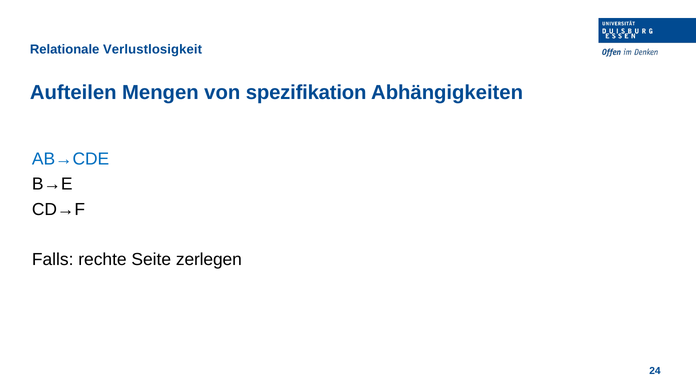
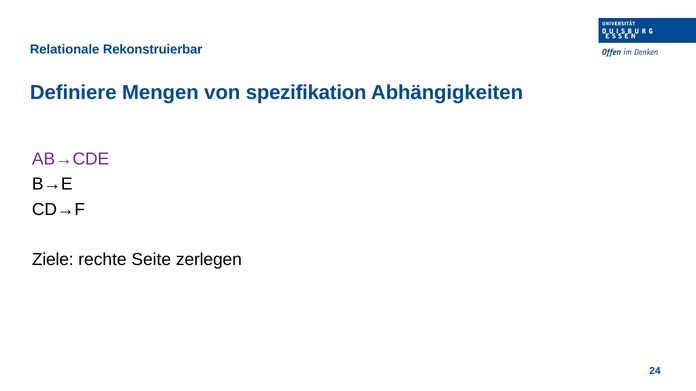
Verlustlosigkeit: Verlustlosigkeit -> Rekonstruierbar
Aufteilen: Aufteilen -> Definiere
AB→CDE colour: blue -> purple
Falls: Falls -> Ziele
